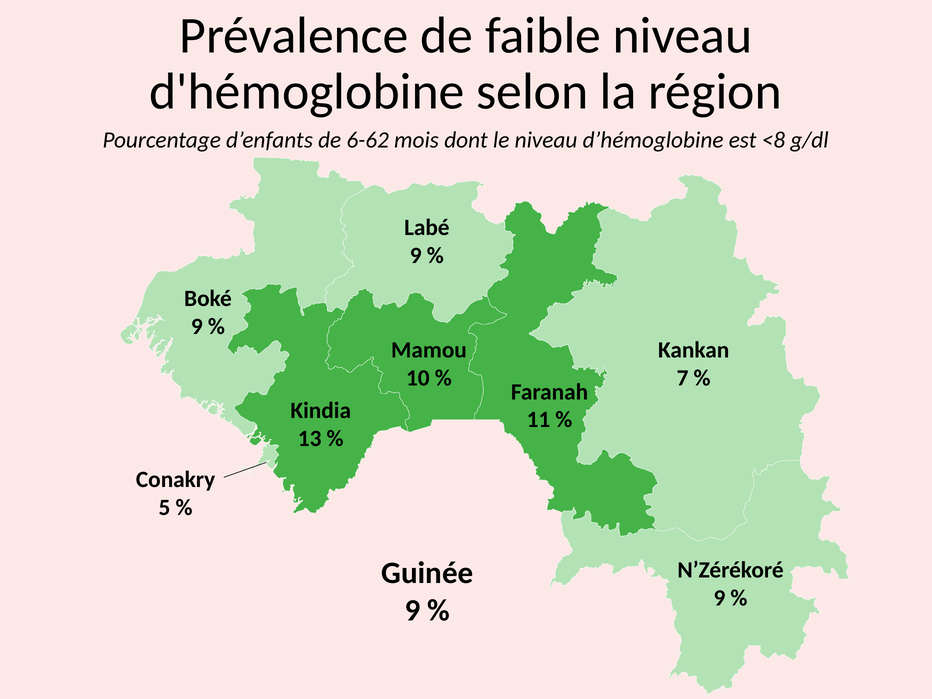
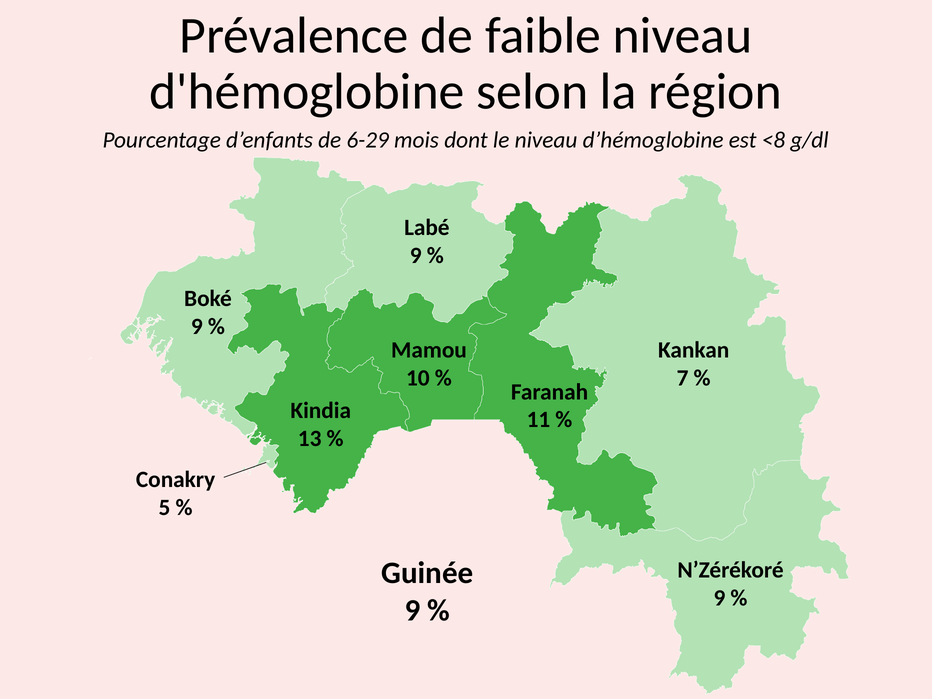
6-62: 6-62 -> 6-29
